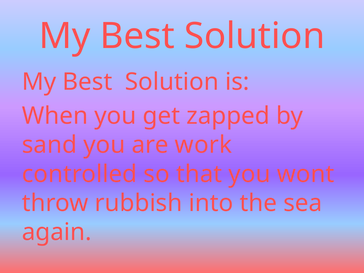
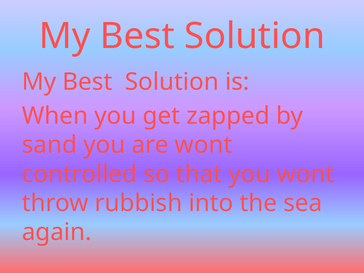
are work: work -> wont
